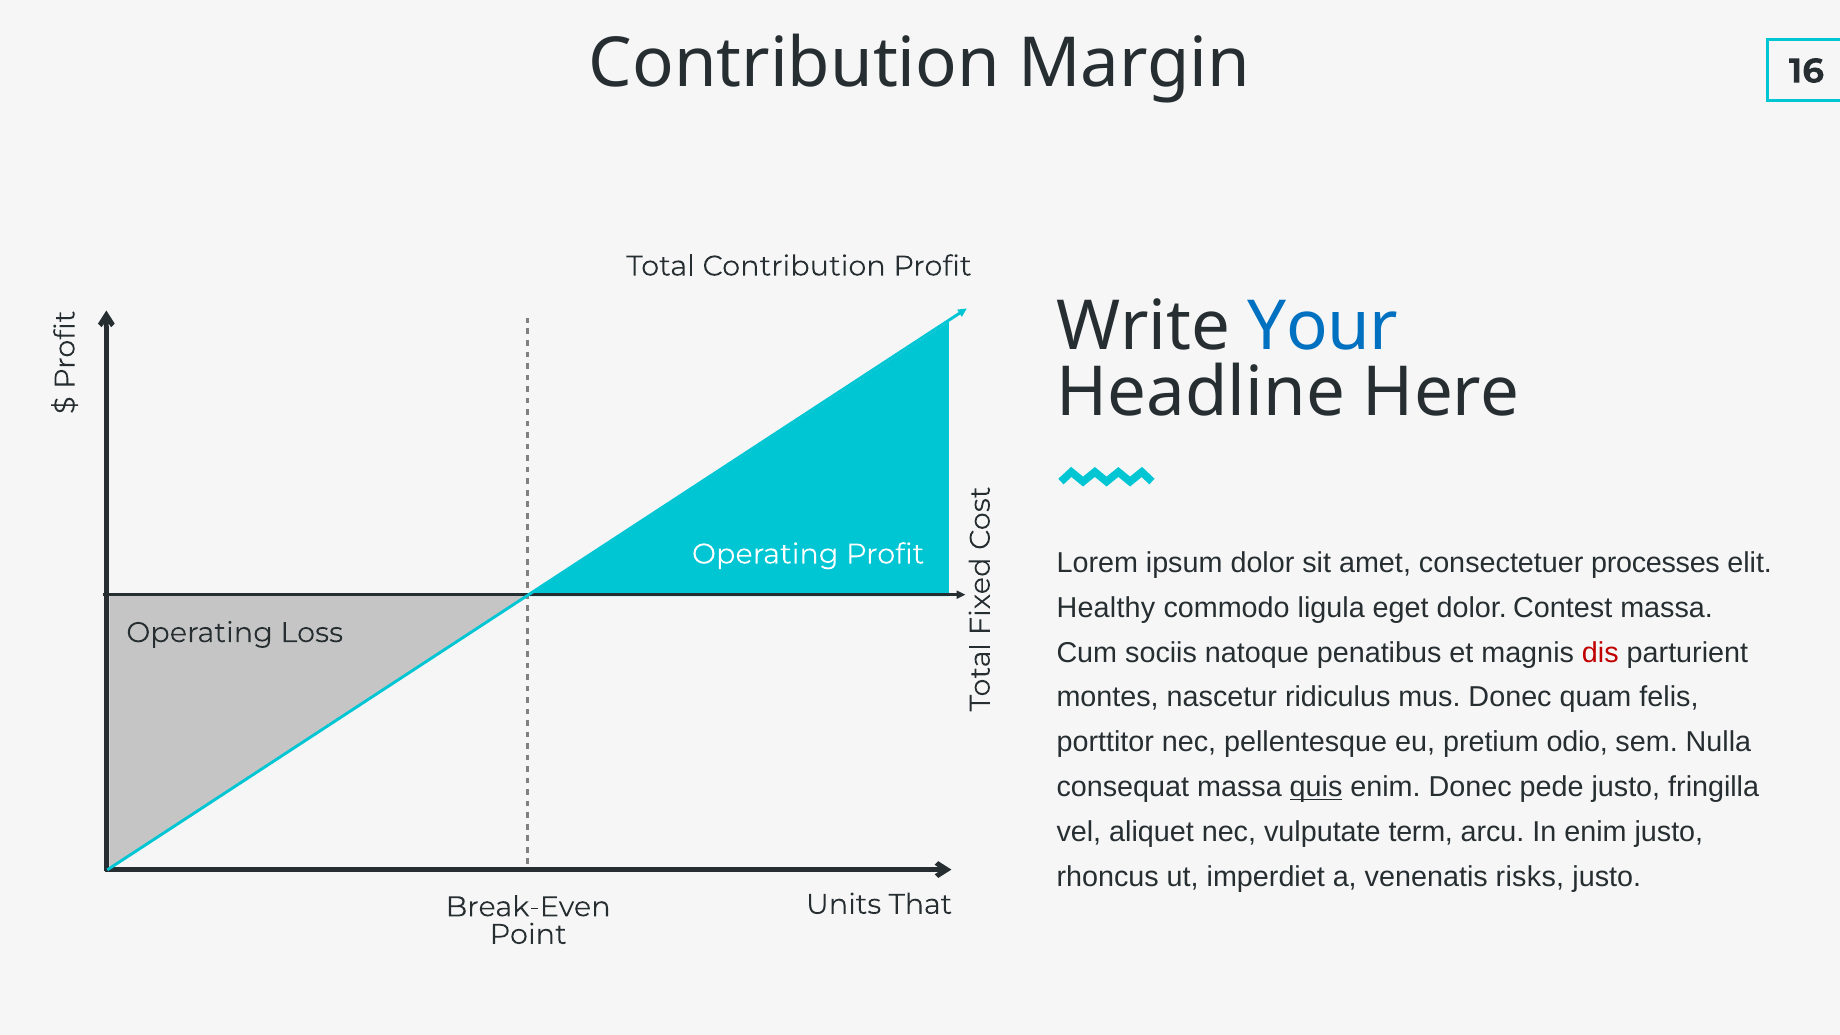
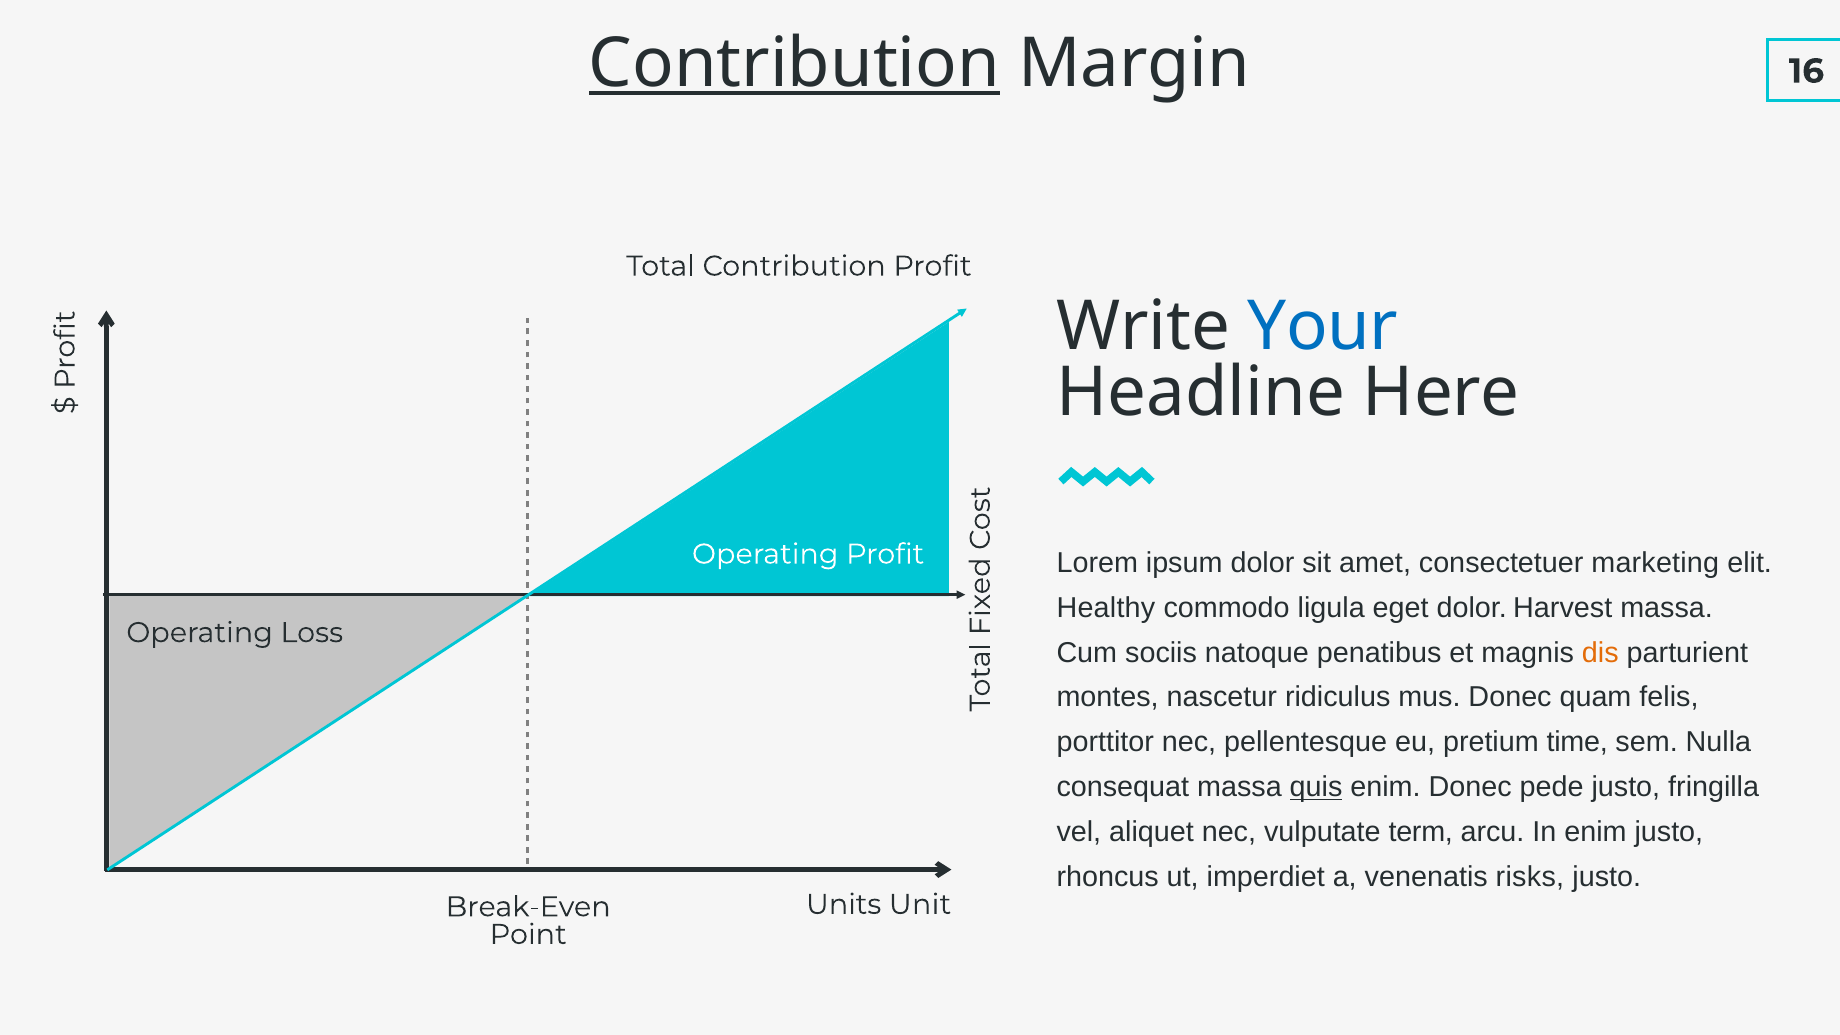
Contribution at (794, 64) underline: none -> present
processes: processes -> marketing
Contest: Contest -> Harvest
dis colour: red -> orange
odio: odio -> time
That: That -> Unit
